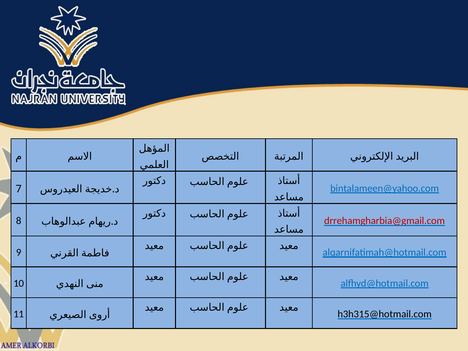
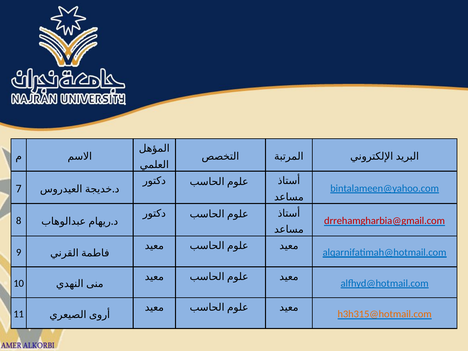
h3h315@hotmail.com colour: black -> orange
